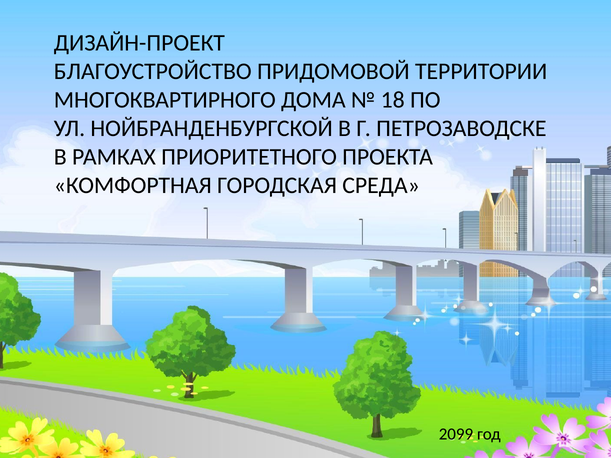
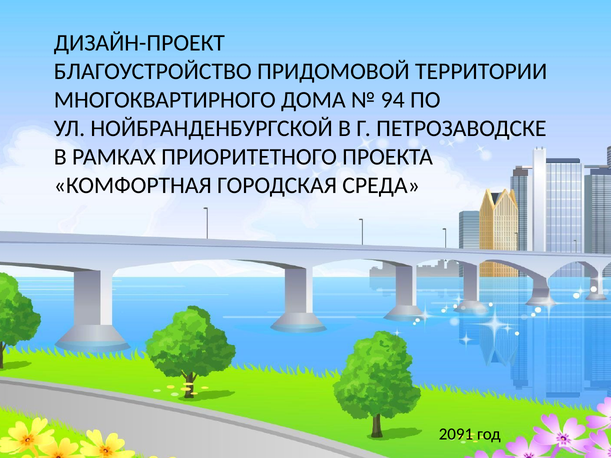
18: 18 -> 94
2099: 2099 -> 2091
